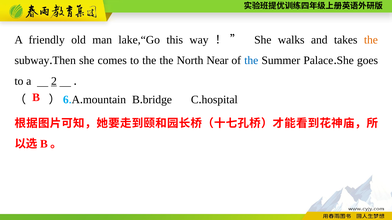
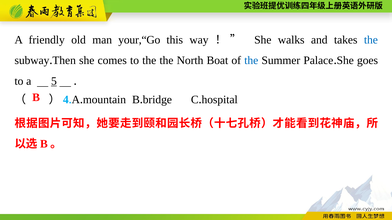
lake,“Go: lake,“Go -> your,“Go
the at (371, 40) colour: orange -> blue
Near: Near -> Boat
2: 2 -> 5
6: 6 -> 4
